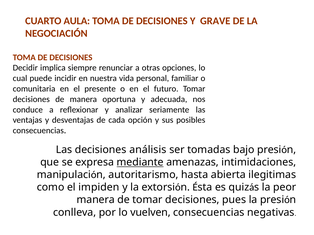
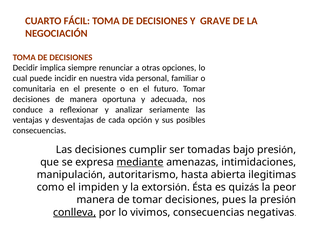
AULA: AULA -> FÁCIL
análisis: análisis -> cumplir
conlleva underline: none -> present
vuelven: vuelven -> vivimos
